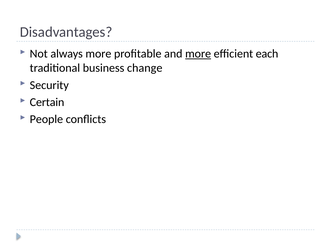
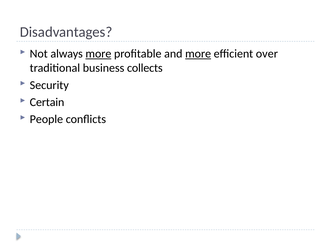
more at (98, 54) underline: none -> present
each: each -> over
change: change -> collects
